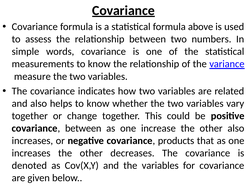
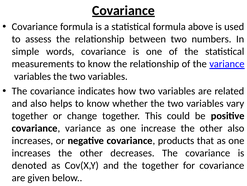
measure at (32, 76): measure -> variables
covariance between: between -> variance
the variables: variables -> together
